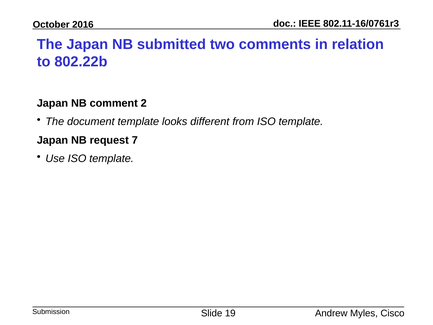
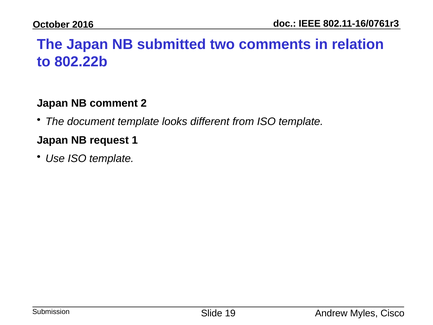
7: 7 -> 1
